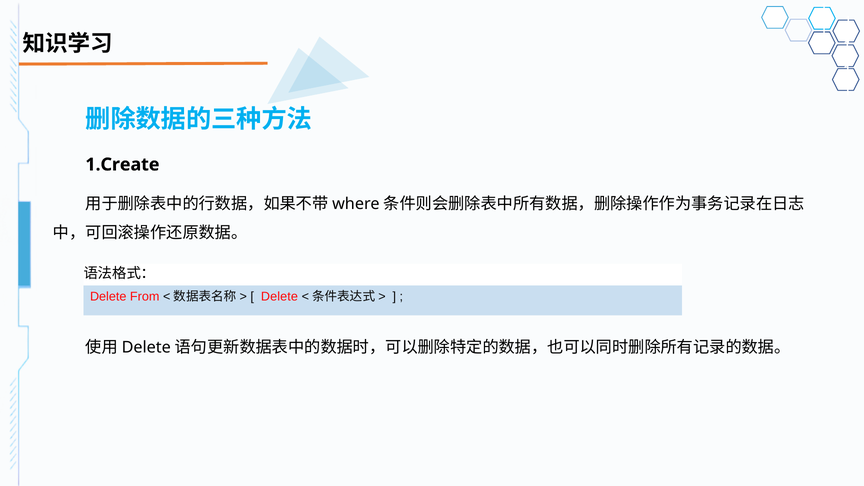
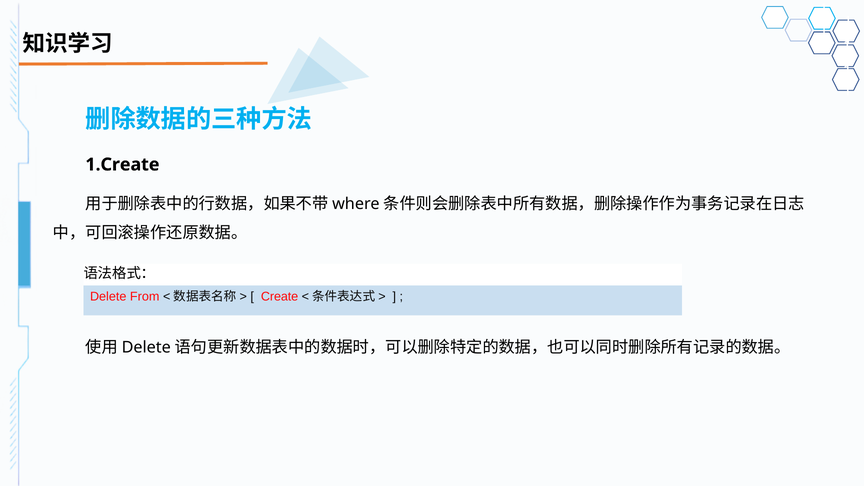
Delete at (279, 296): Delete -> Create
